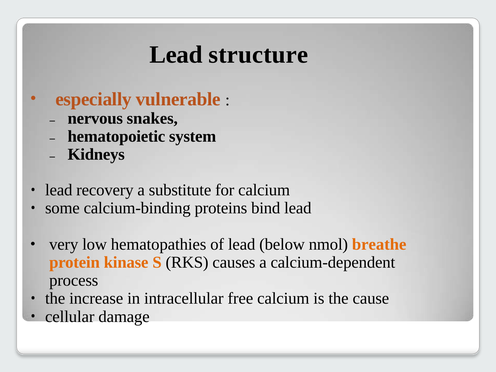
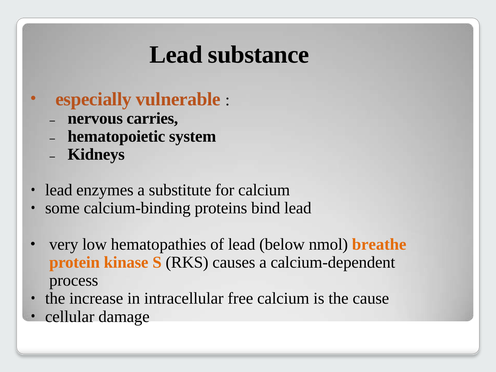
structure: structure -> substance
snakes: snakes -> carries
recovery: recovery -> enzymes
